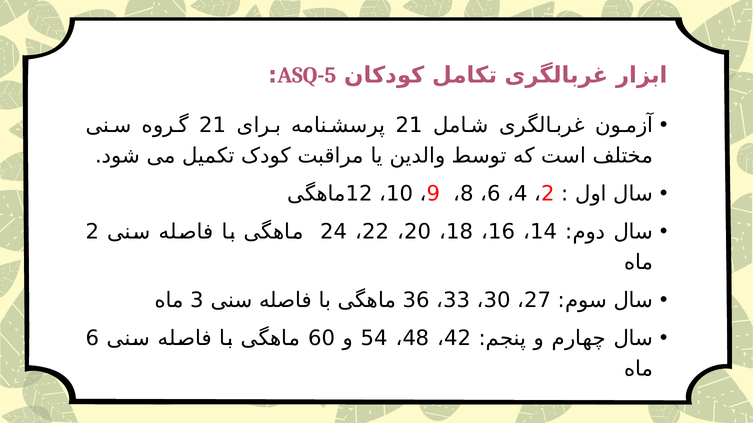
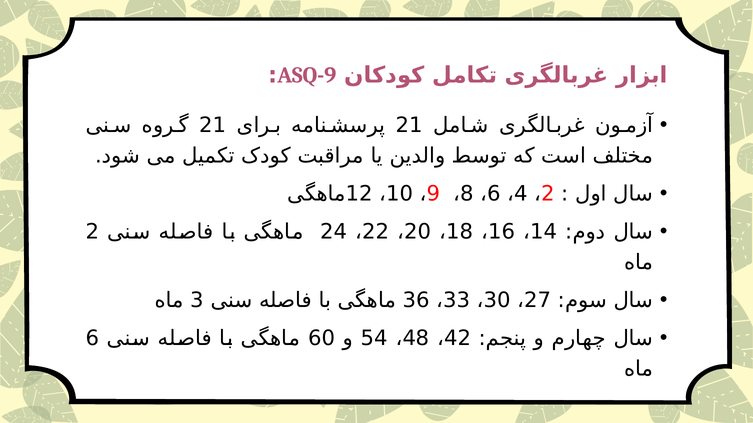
ASQ-5: ASQ-5 -> ASQ-9
